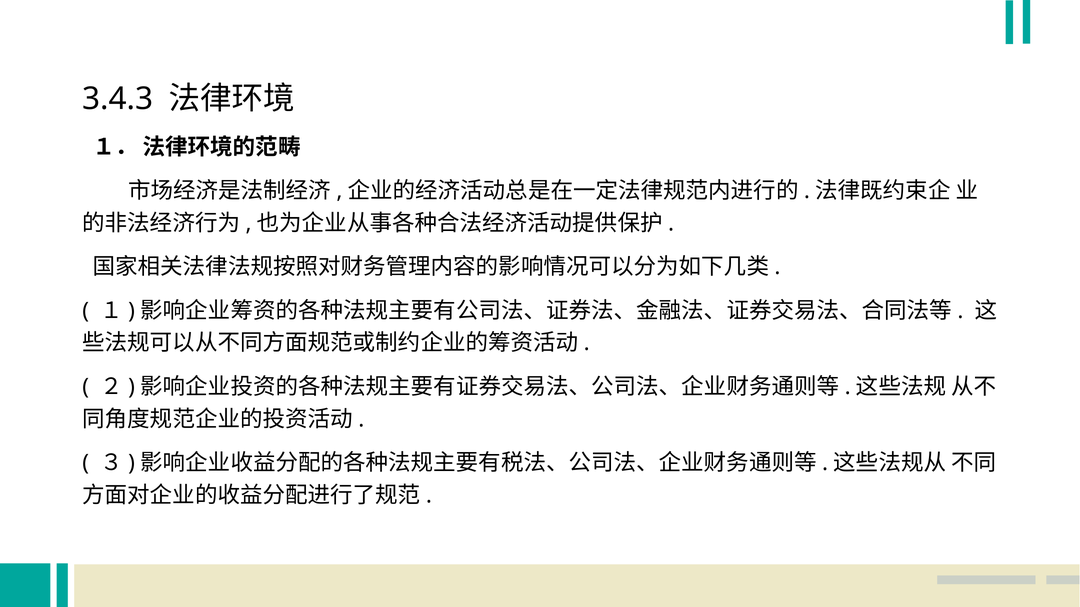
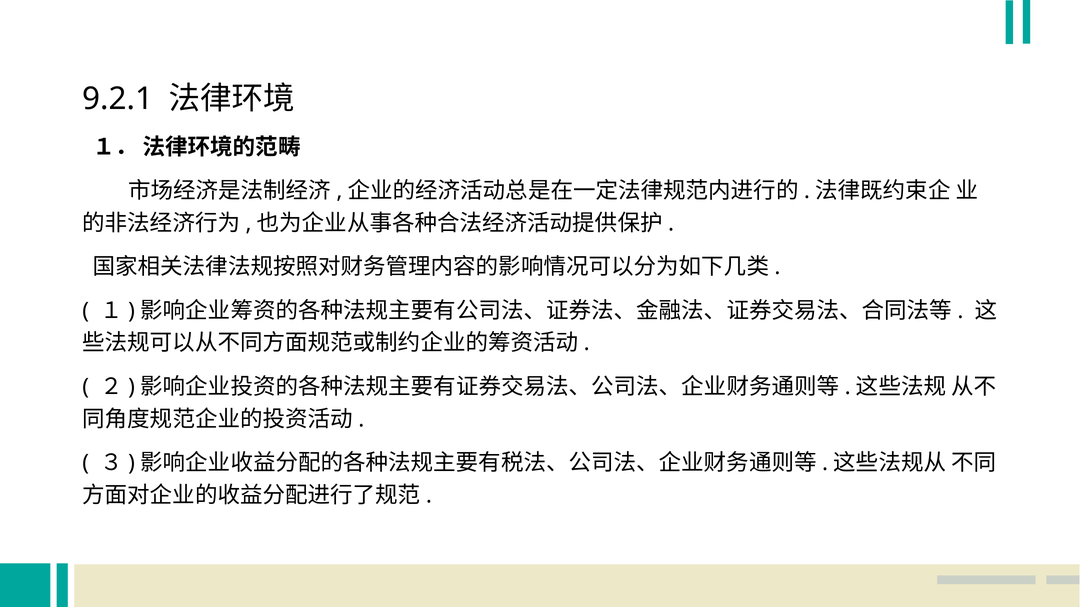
3.4.3: 3.4.3 -> 9.2.1
